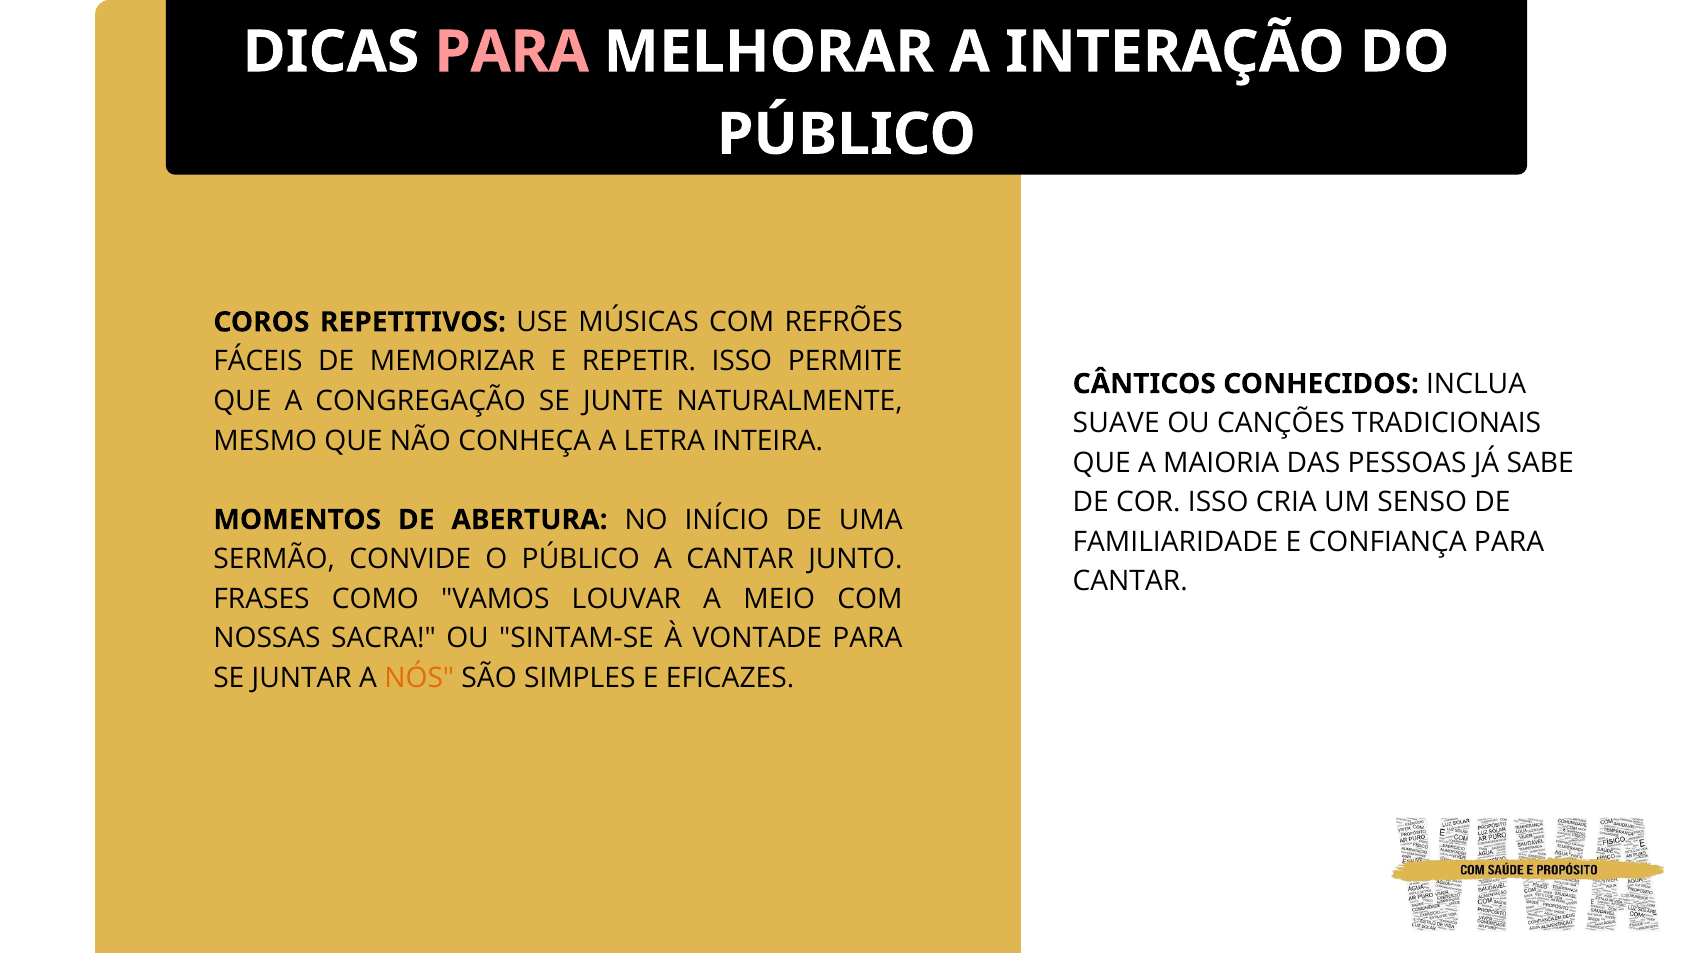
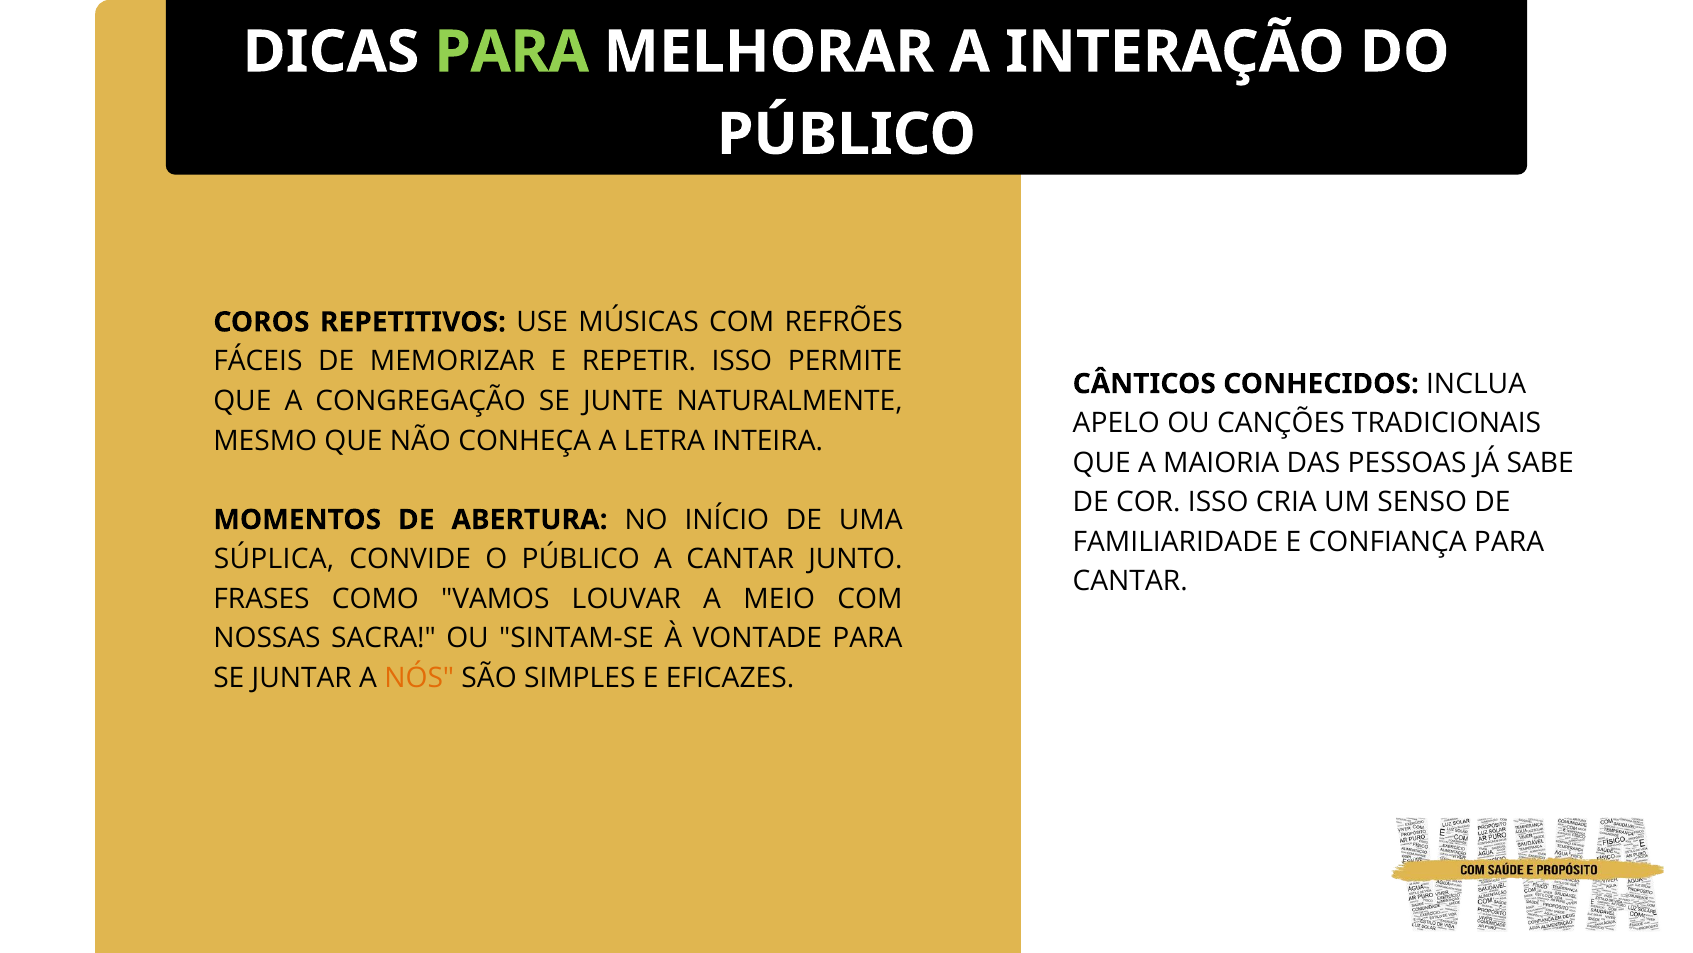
PARA at (512, 52) colour: pink -> light green
SUAVE: SUAVE -> APELO
SERMÃO: SERMÃO -> SÚPLICA
